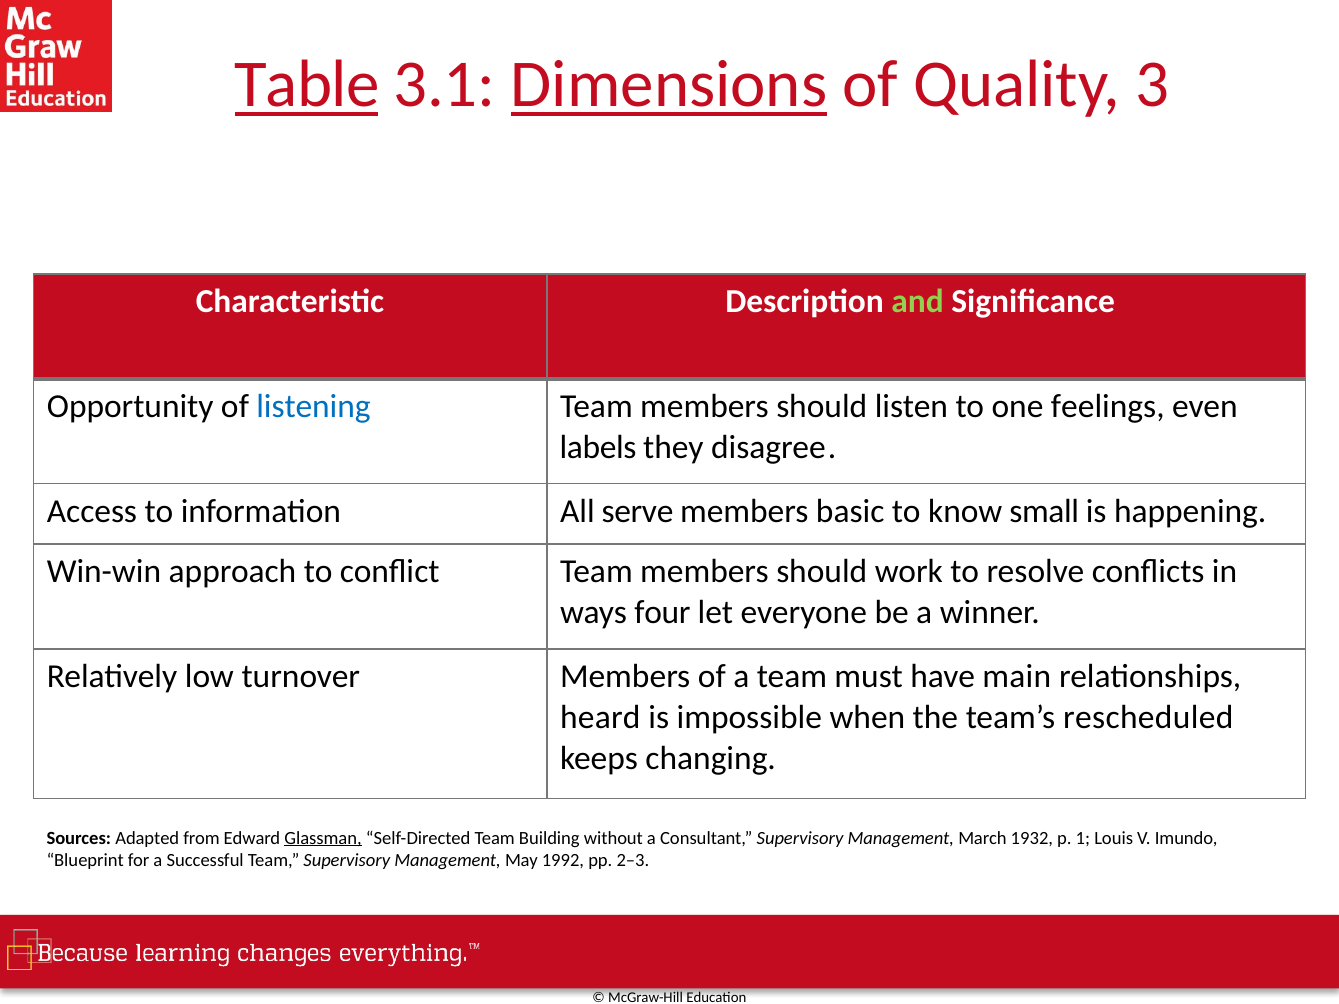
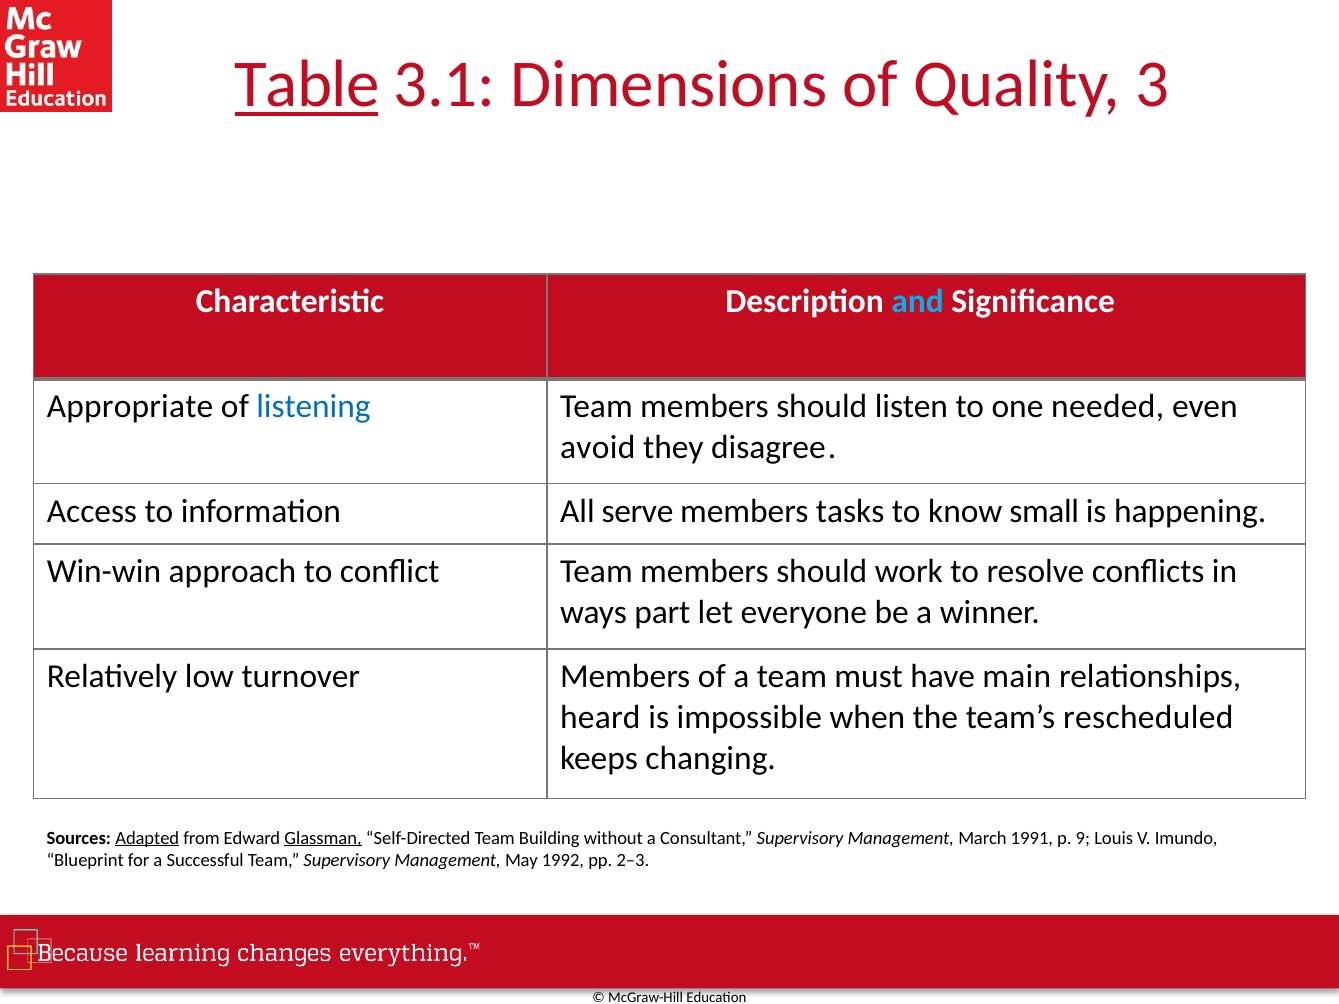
Dimensions underline: present -> none
and colour: light green -> light blue
Opportunity: Opportunity -> Appropriate
feelings: feelings -> needed
labels: labels -> avoid
basic: basic -> tasks
four: four -> part
Adapted underline: none -> present
1932: 1932 -> 1991
1: 1 -> 9
